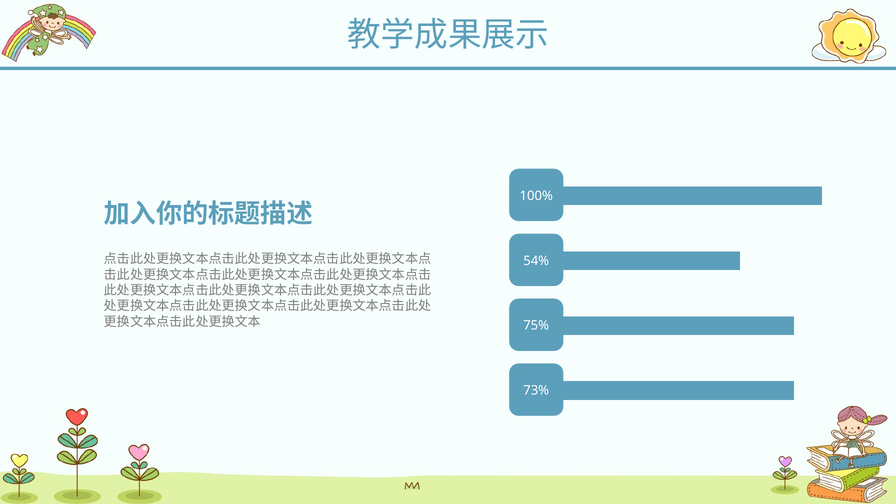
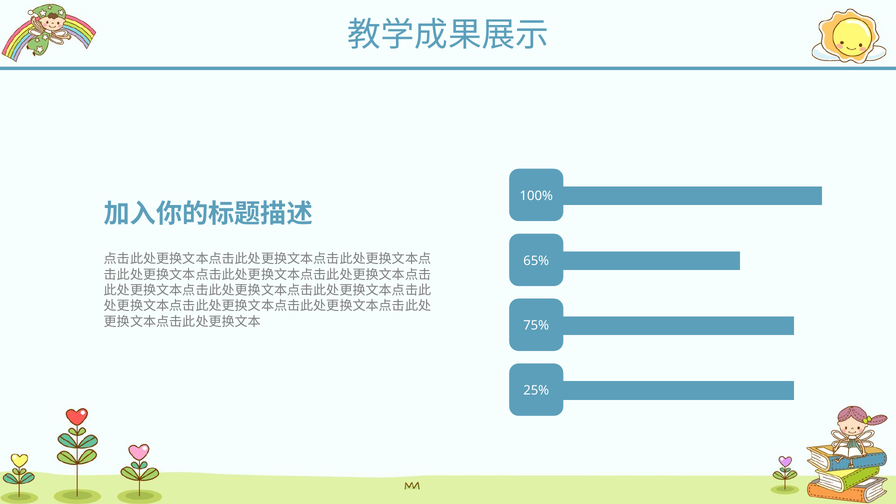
54%: 54% -> 65%
73%: 73% -> 25%
